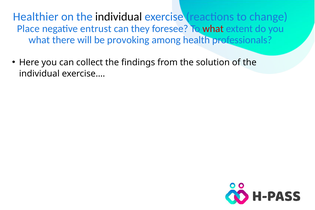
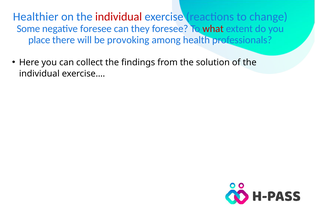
individual at (119, 17) colour: black -> red
Place: Place -> Some
negative entrust: entrust -> foresee
what at (39, 40): what -> place
